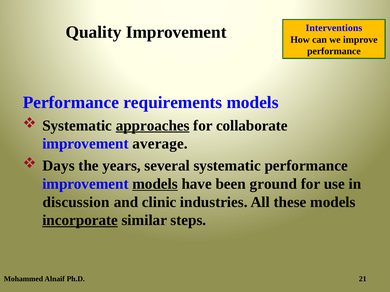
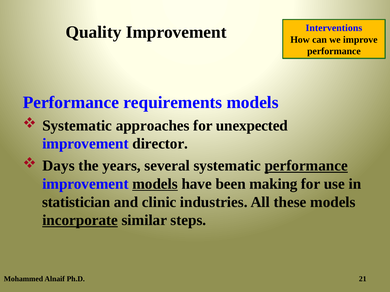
approaches underline: present -> none
collaborate: collaborate -> unexpected
average: average -> director
performance at (306, 166) underline: none -> present
ground: ground -> making
discussion: discussion -> statistician
